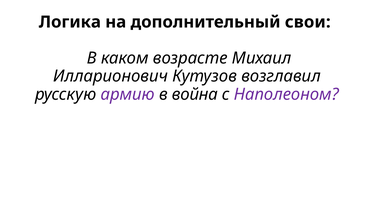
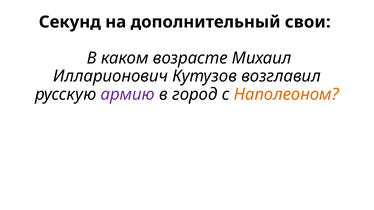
Логика: Логика -> Секунд
война: война -> город
Наполеоном colour: purple -> orange
